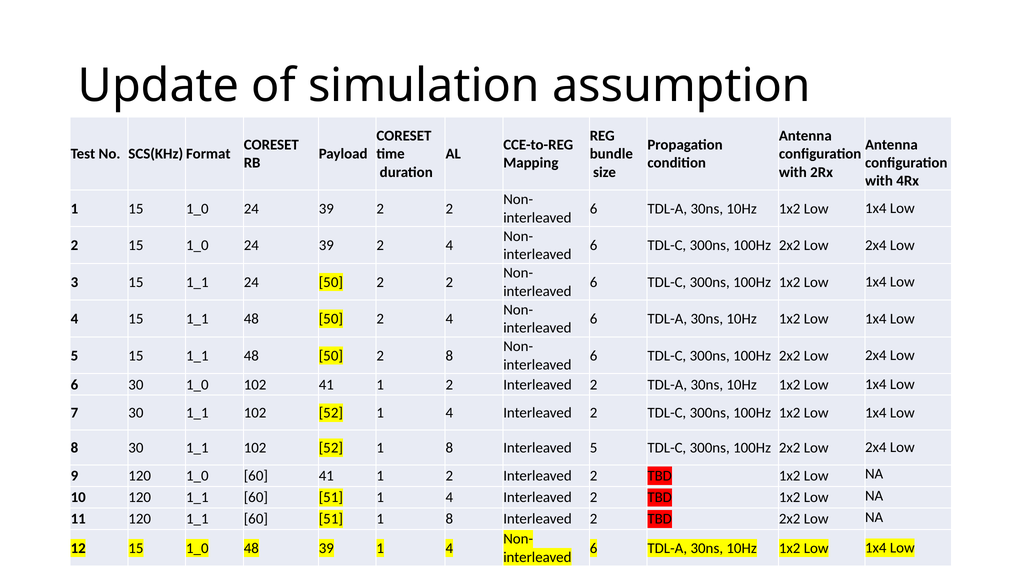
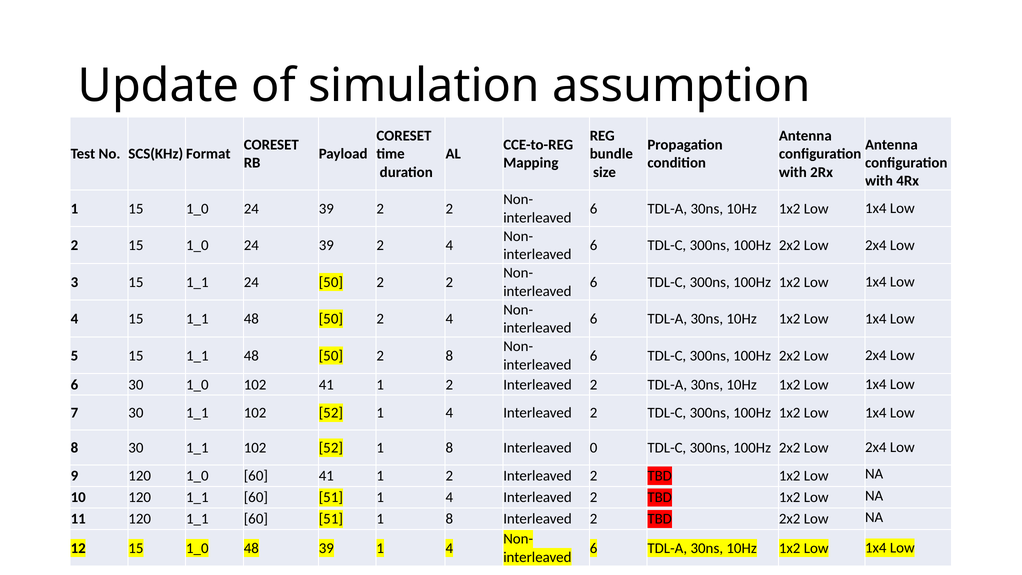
Interleaved 5: 5 -> 0
